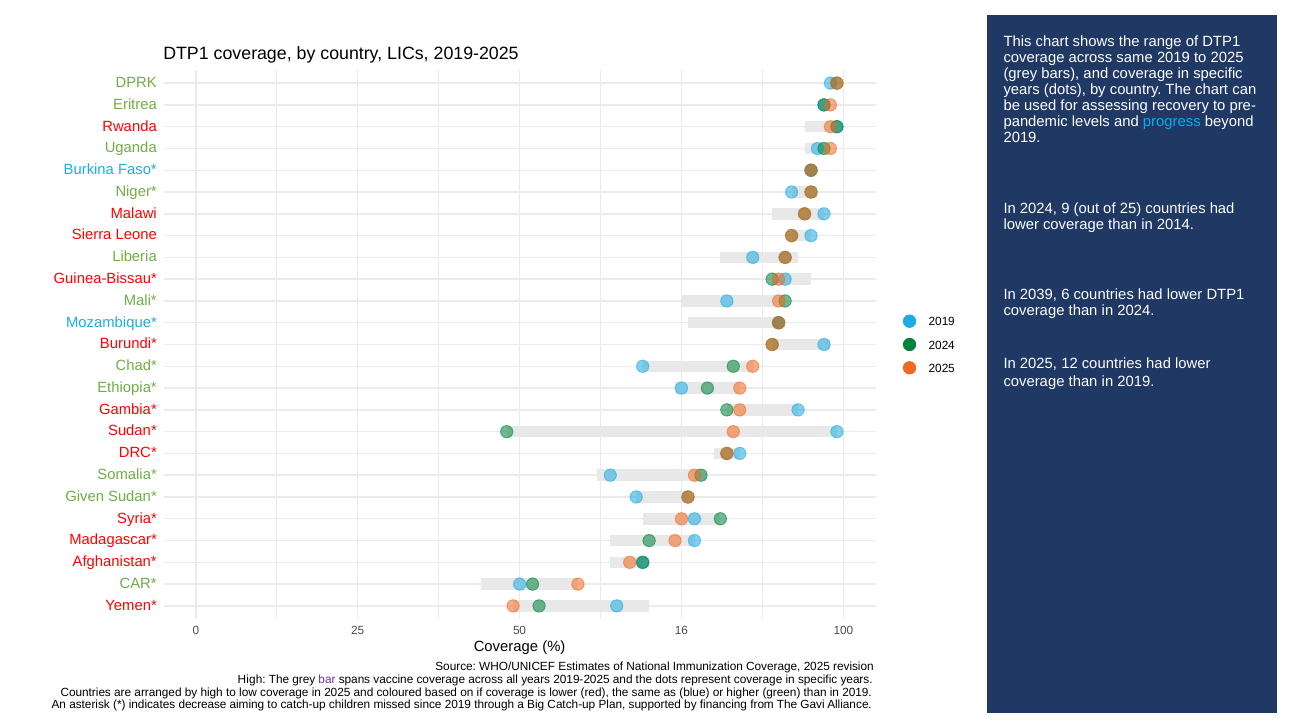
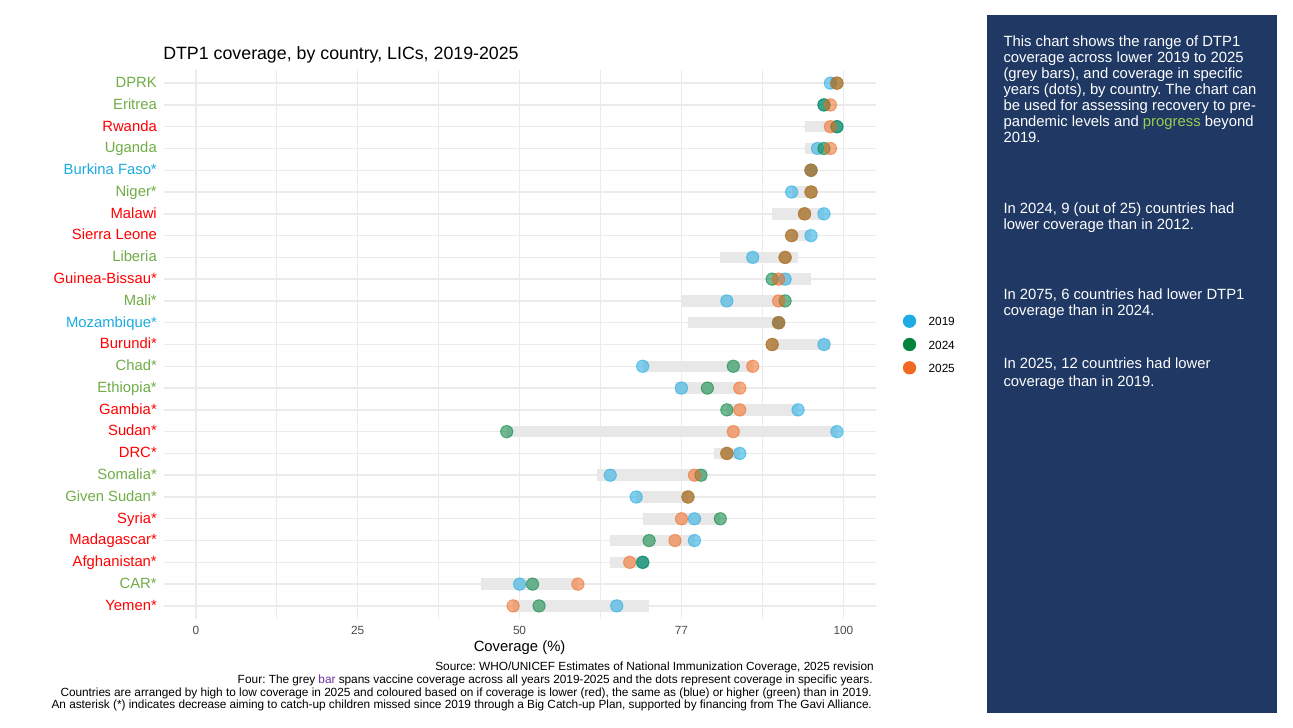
across same: same -> lower
progress colour: light blue -> light green
2014: 2014 -> 2012
2039: 2039 -> 2075
16: 16 -> 77
High at (252, 679): High -> Four
